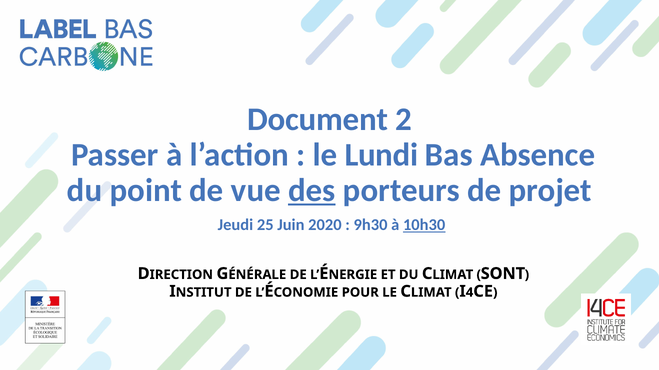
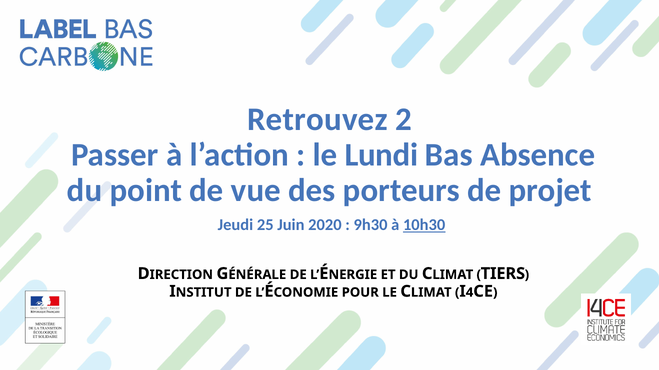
Document: Document -> Retrouvez
des underline: present -> none
SONT: SONT -> TIERS
